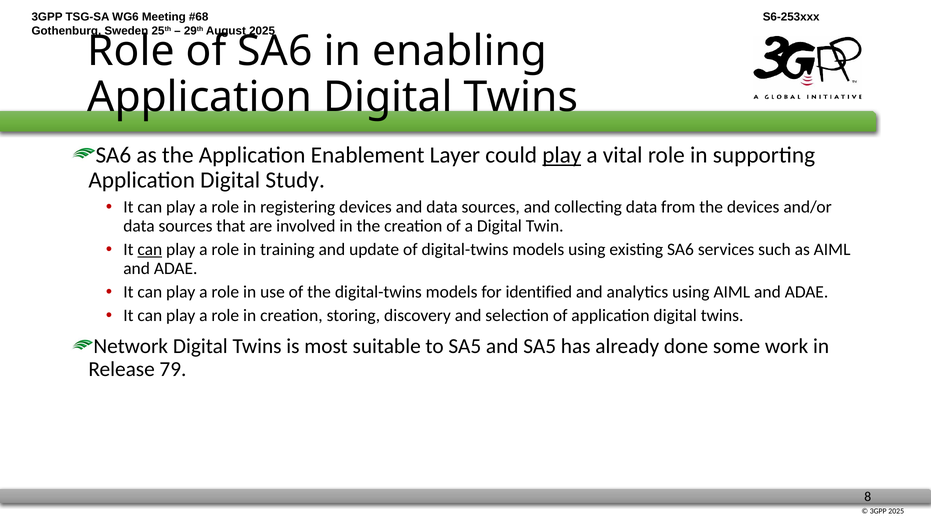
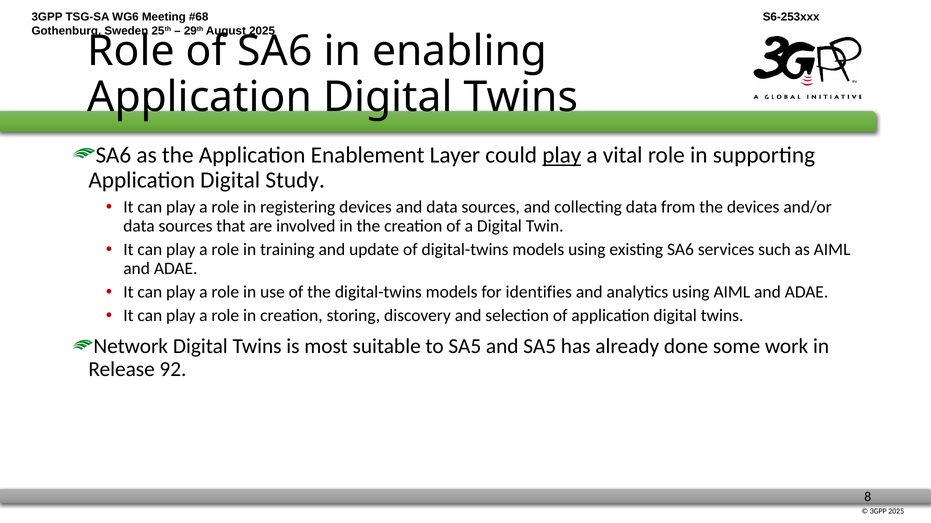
can at (150, 250) underline: present -> none
identified: identified -> identifies
79: 79 -> 92
